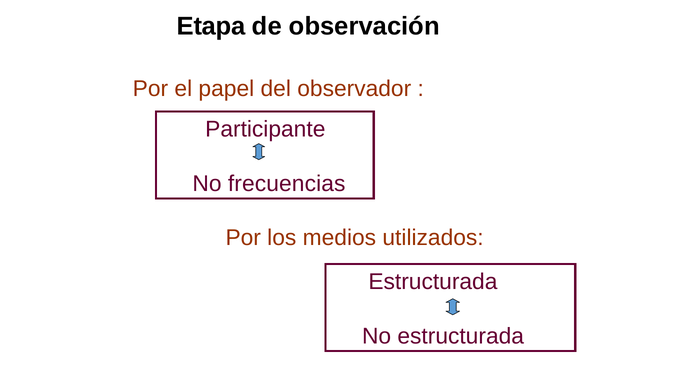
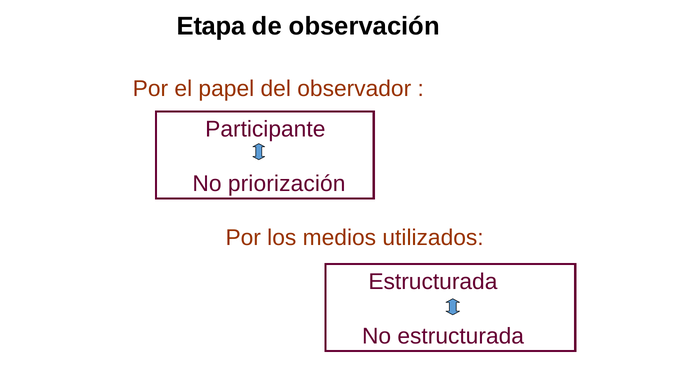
frecuencias: frecuencias -> priorización
